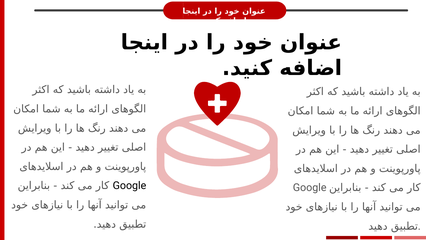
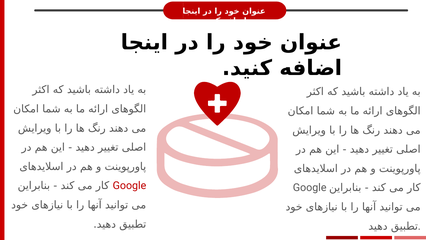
Google at (129, 185) colour: black -> red
